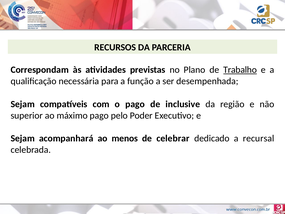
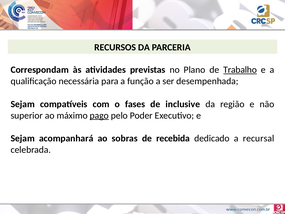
o pago: pago -> fases
pago at (99, 115) underline: none -> present
menos: menos -> sobras
celebrar: celebrar -> recebida
